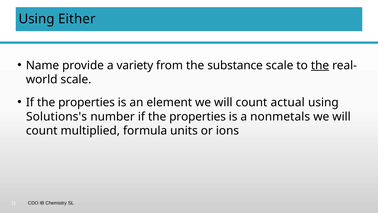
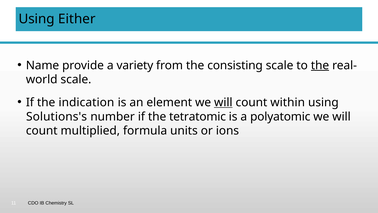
substance: substance -> consisting
properties at (87, 102): properties -> indication
will at (223, 102) underline: none -> present
actual: actual -> within
number if the properties: properties -> tetratomic
nonmetals: nonmetals -> polyatomic
